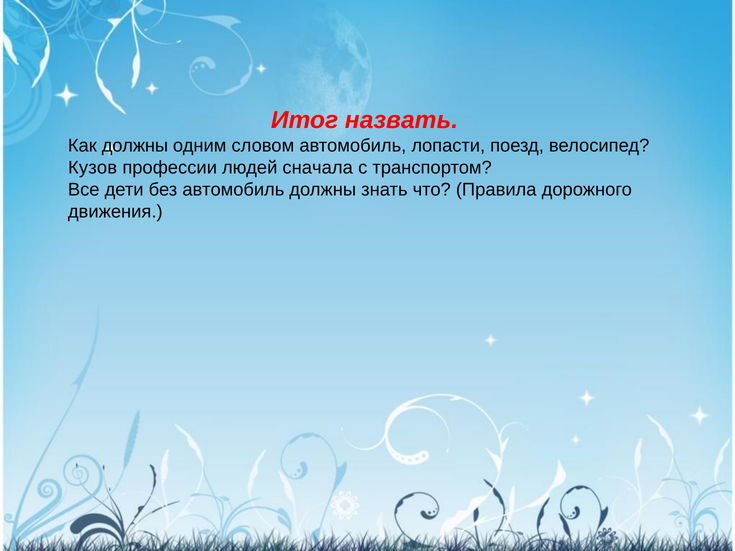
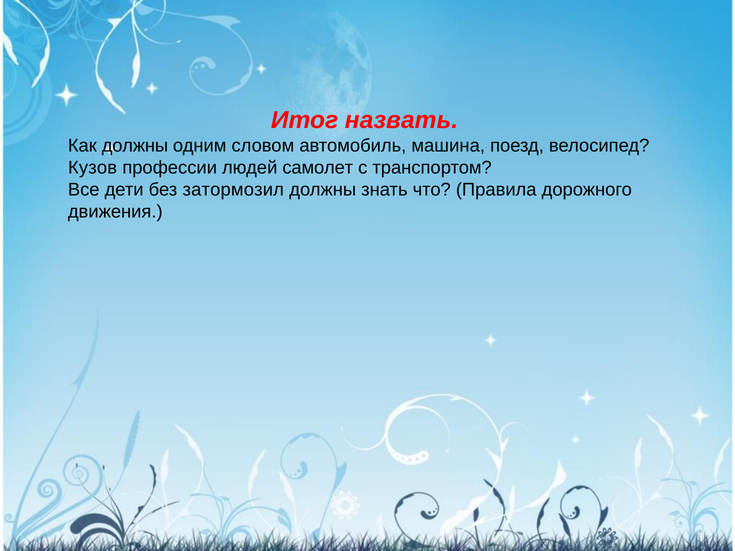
лопасти: лопасти -> машина
сначала: сначала -> самолет
без автомобиль: автомобиль -> затормозил
